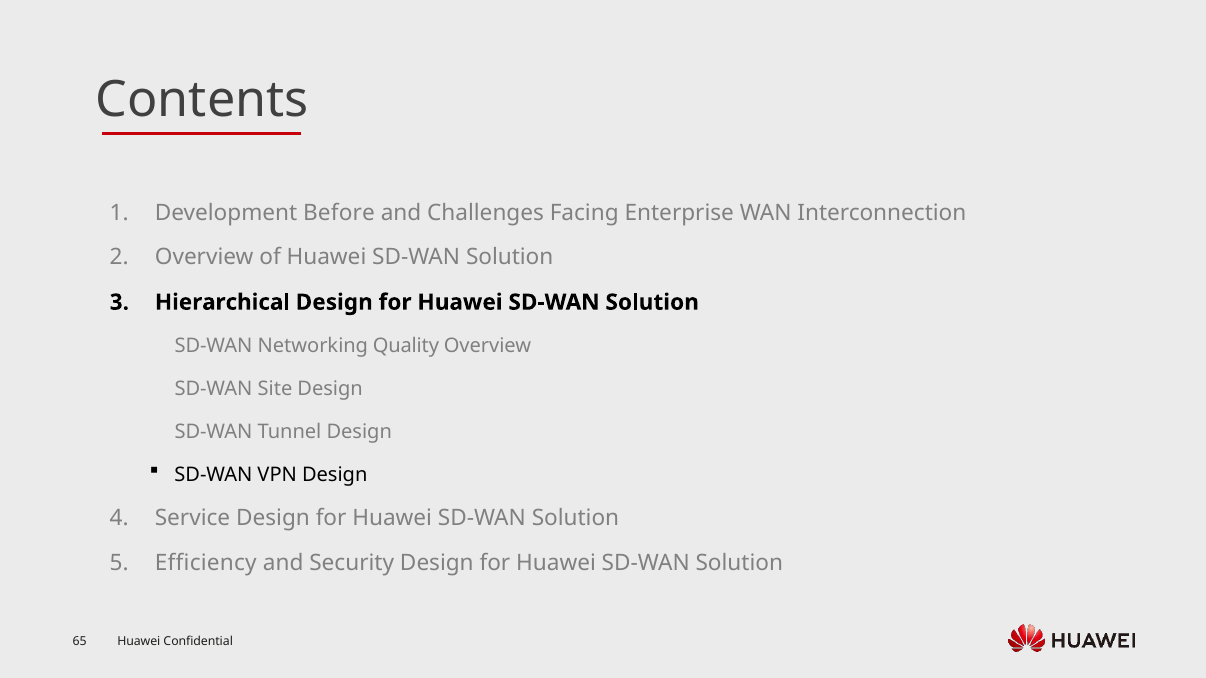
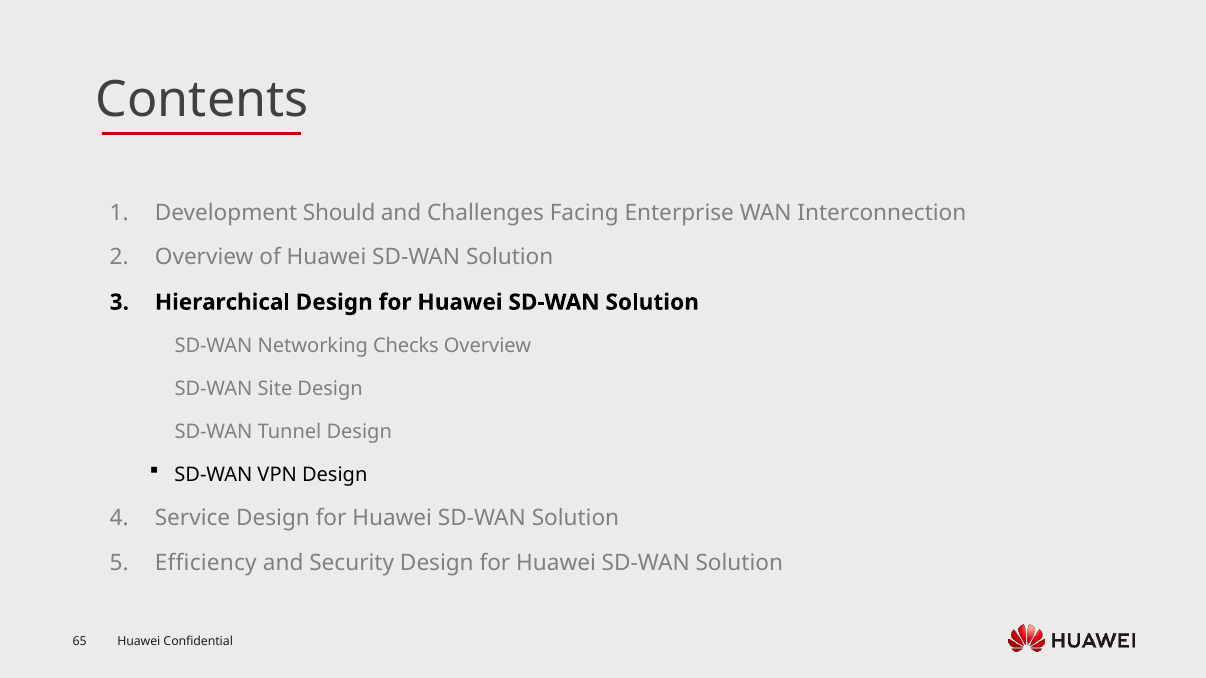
Before: Before -> Should
Quality: Quality -> Checks
